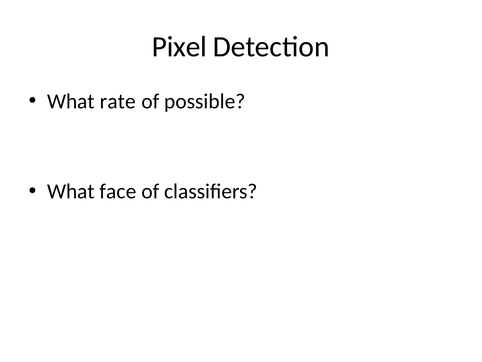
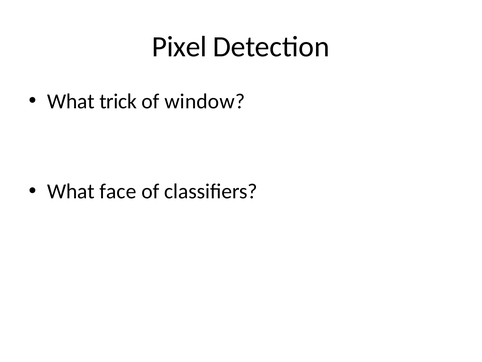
rate: rate -> trick
possible: possible -> window
